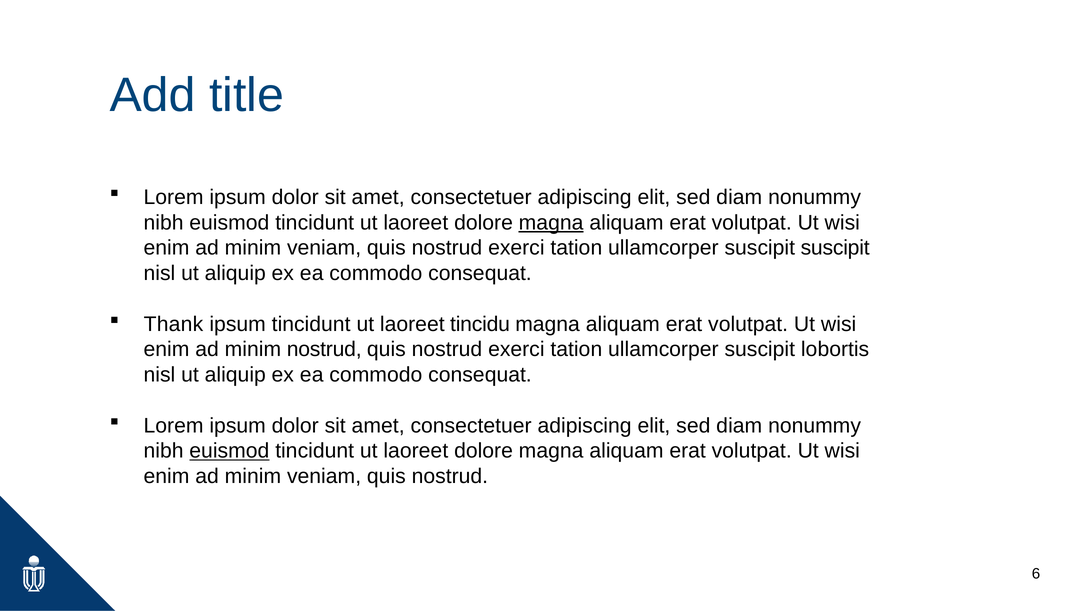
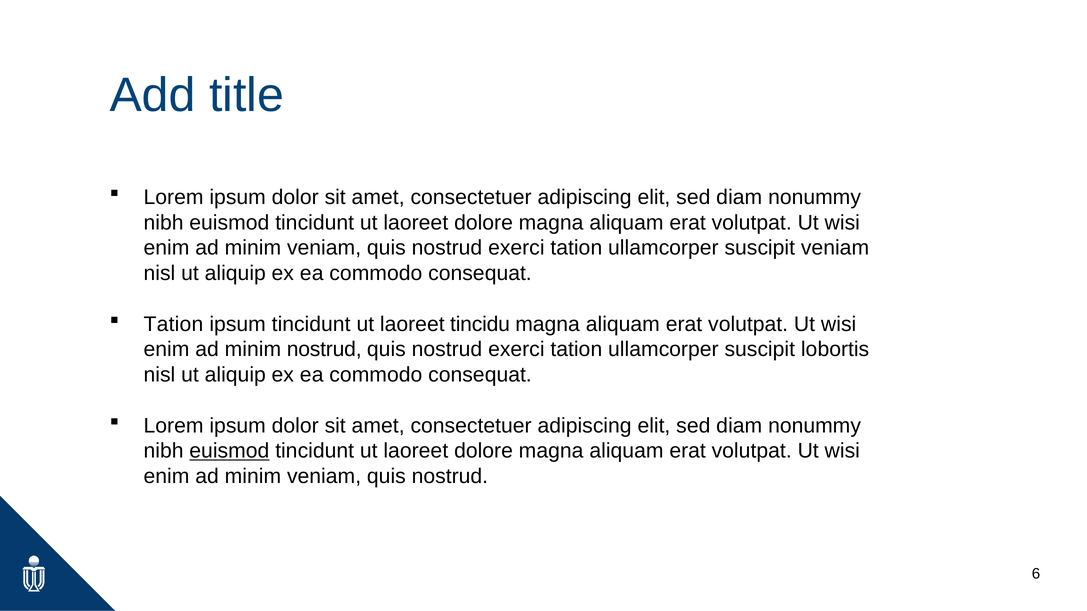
magna at (551, 223) underline: present -> none
suscipit suscipit: suscipit -> veniam
Thank at (173, 324): Thank -> Tation
